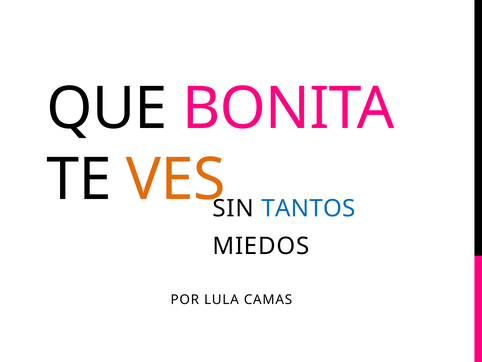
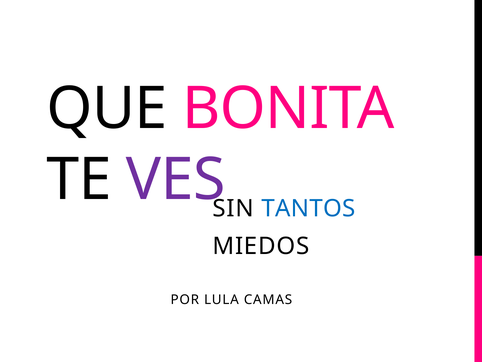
VES colour: orange -> purple
